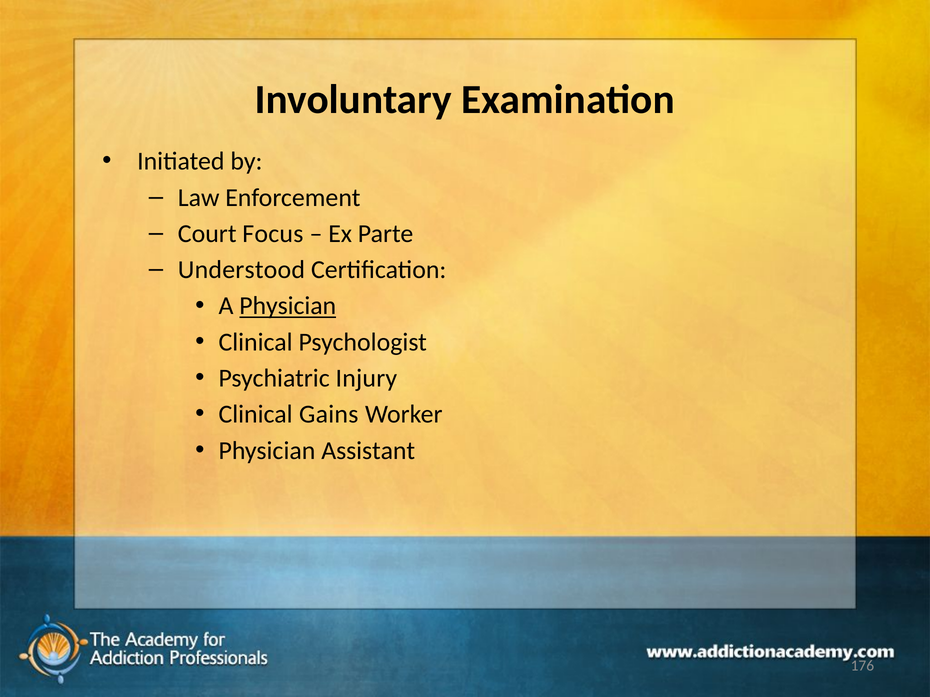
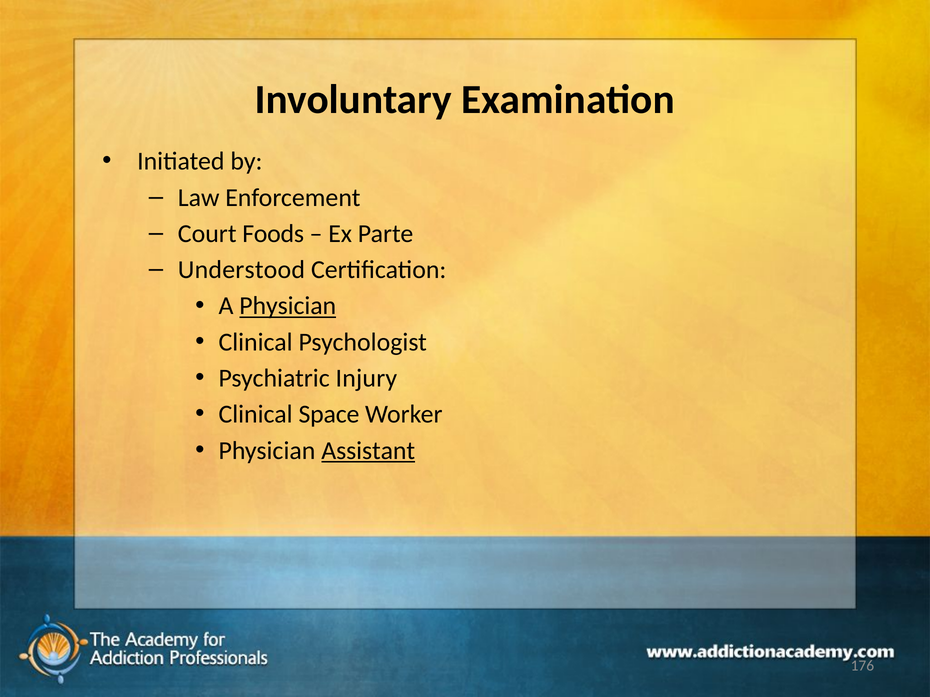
Focus: Focus -> Foods
Gains: Gains -> Space
Assistant underline: none -> present
